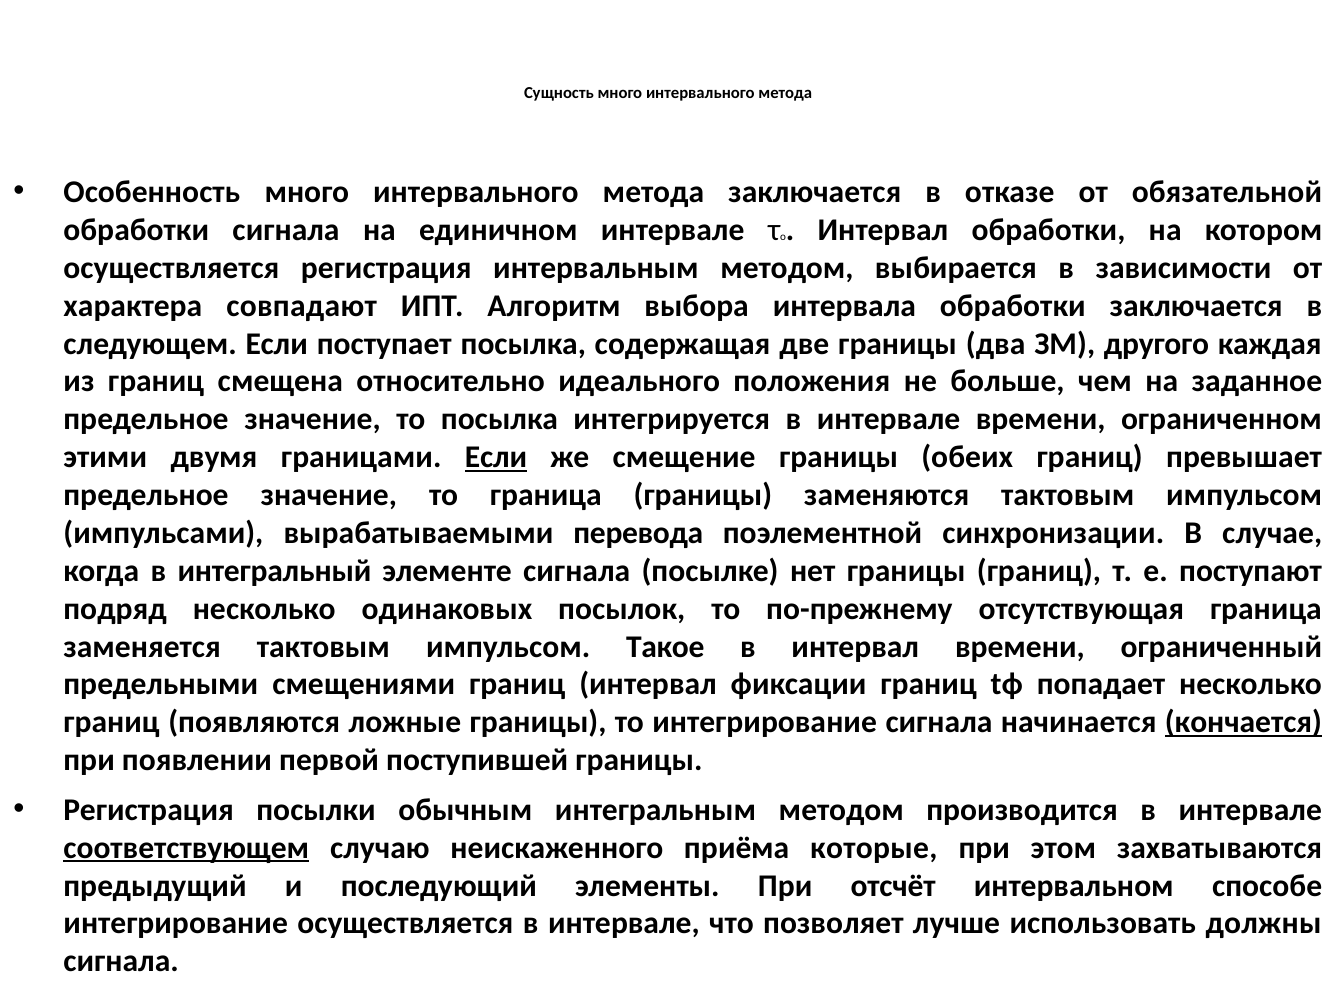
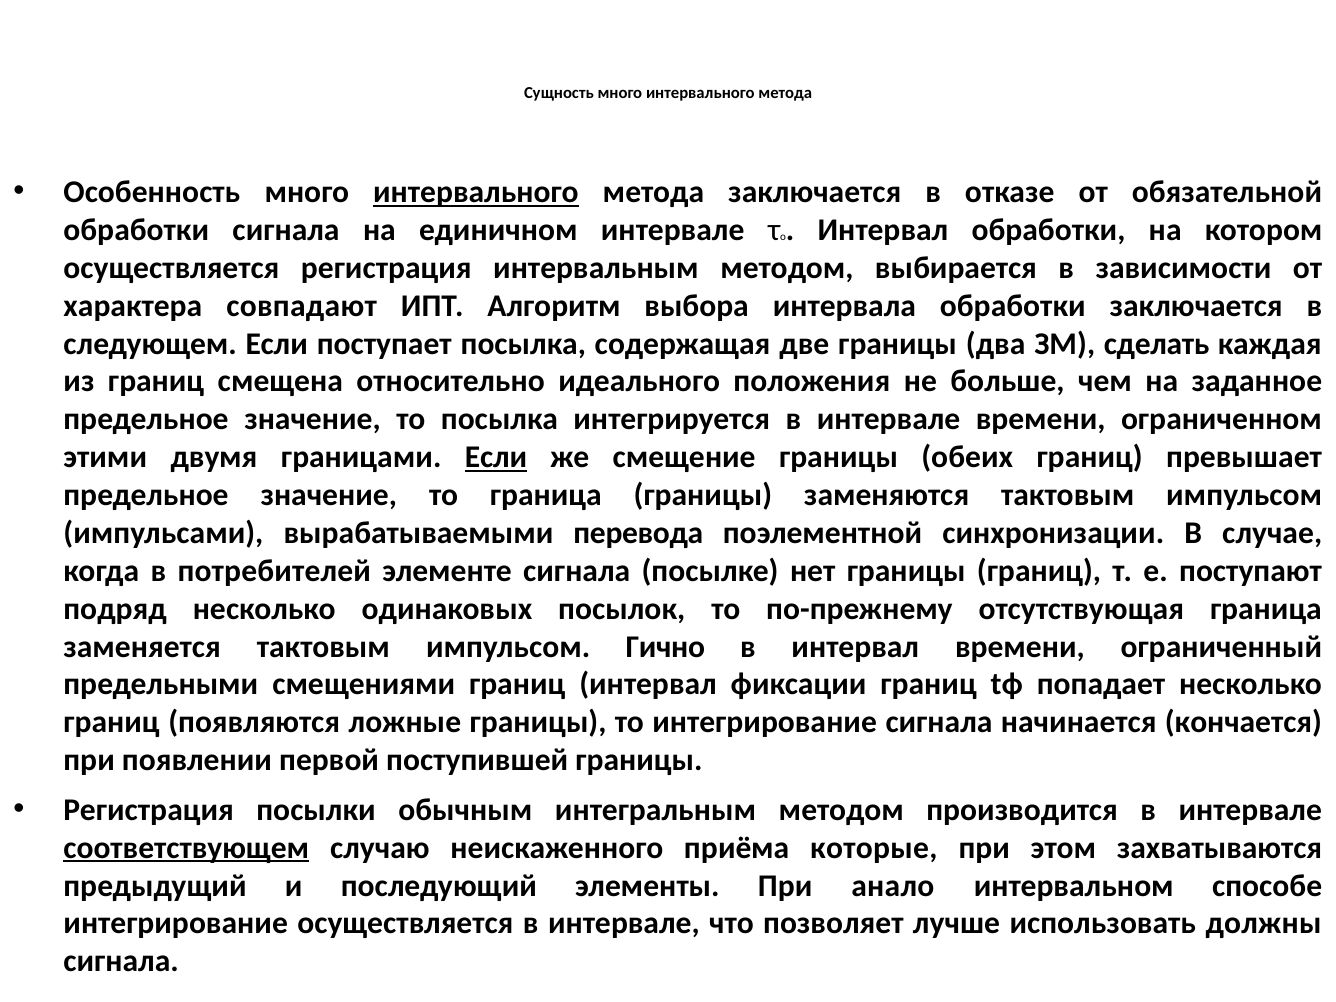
интервального at (476, 192) underline: none -> present
другого: другого -> сделать
интегральный: интегральный -> потребителей
Такое: Такое -> Гично
кончается underline: present -> none
отсчёт: отсчёт -> анало
